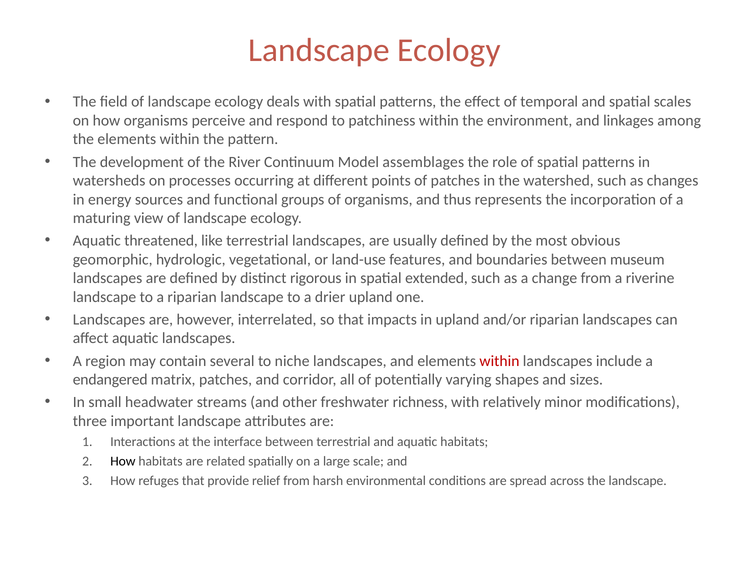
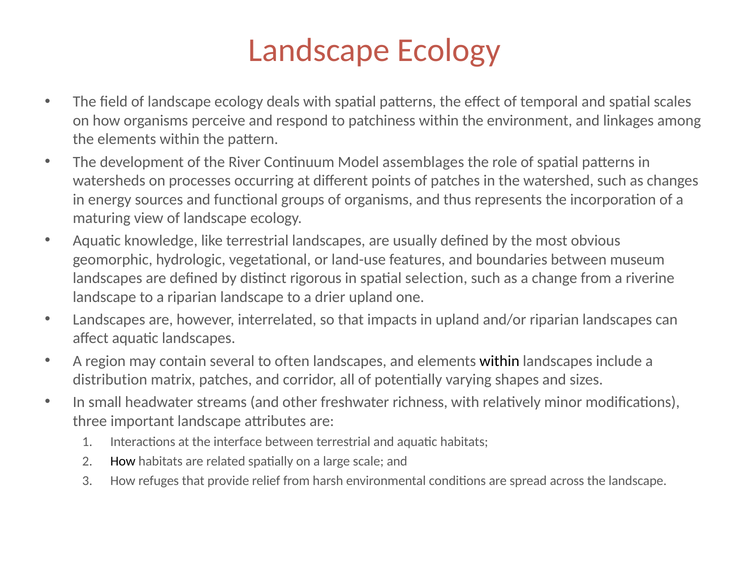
threatened: threatened -> knowledge
extended: extended -> selection
niche: niche -> often
within at (499, 361) colour: red -> black
endangered: endangered -> distribution
